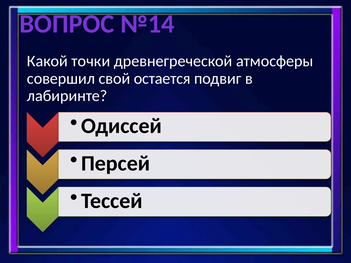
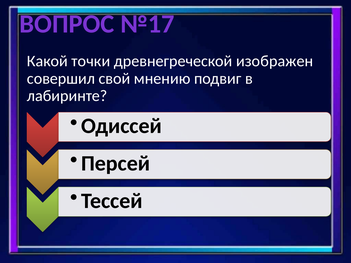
№14: №14 -> №17
атмосферы: атмосферы -> изображен
остается: остается -> мнению
